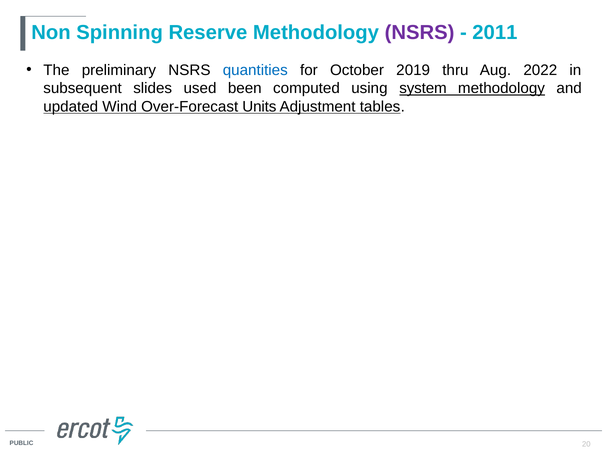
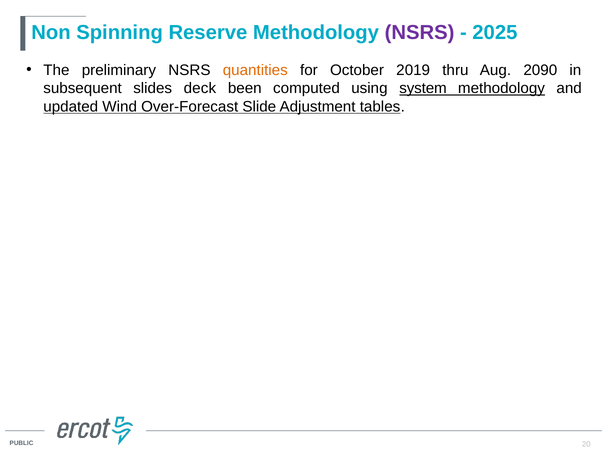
2011: 2011 -> 2025
quantities colour: blue -> orange
2022: 2022 -> 2090
used: used -> deck
Units: Units -> Slide
